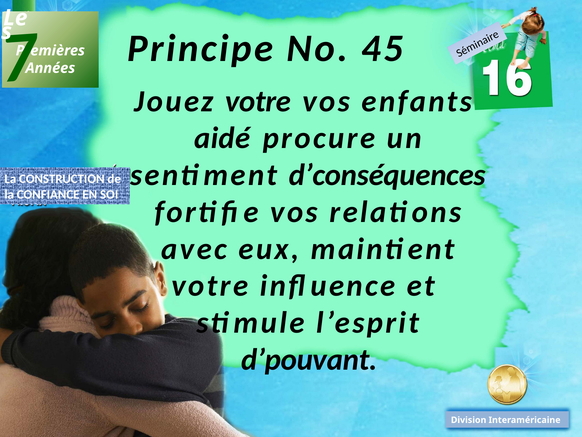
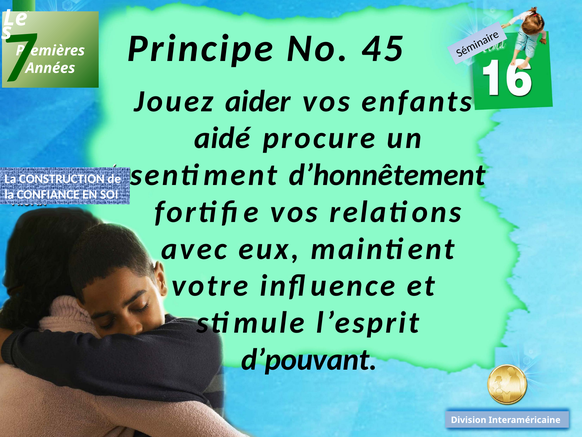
votre at (258, 101): votre -> aider
d’conséquences: d’conséquences -> d’honnêtement
